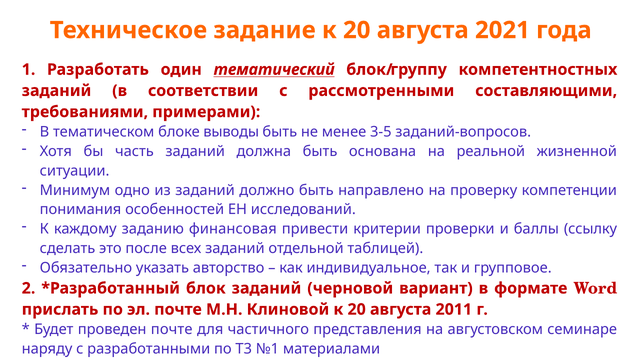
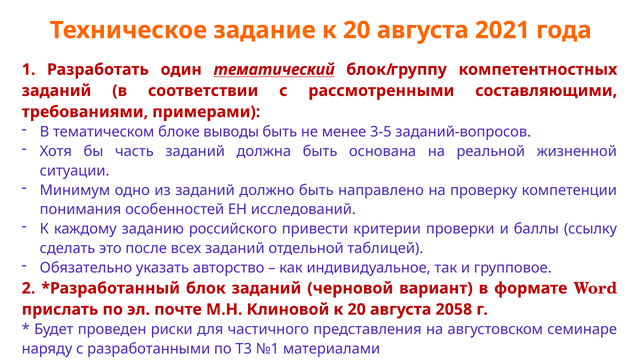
финансовая: финансовая -> российского
2011: 2011 -> 2058
проведен почте: почте -> риски
